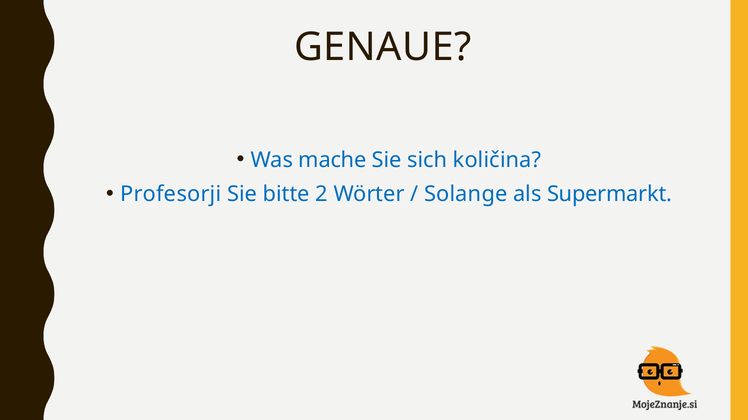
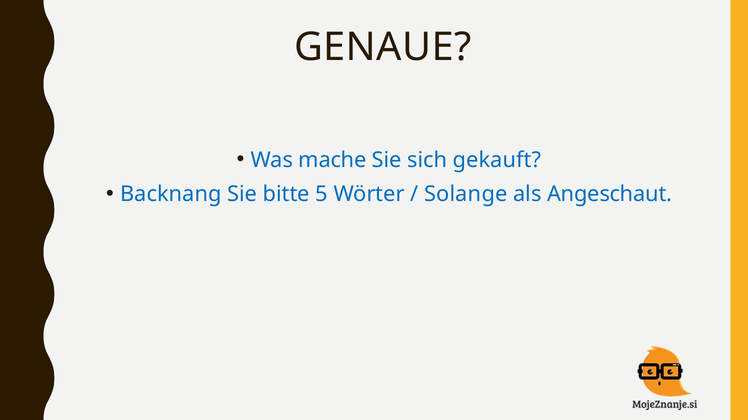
količina: količina -> gekauft
Profesorji: Profesorji -> Backnang
2: 2 -> 5
Supermarkt: Supermarkt -> Angeschaut
